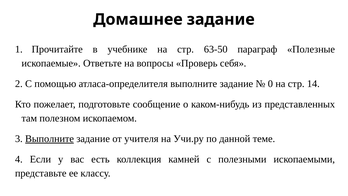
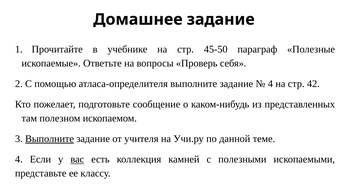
63-50: 63-50 -> 45-50
0 at (270, 84): 0 -> 4
14: 14 -> 42
вас underline: none -> present
